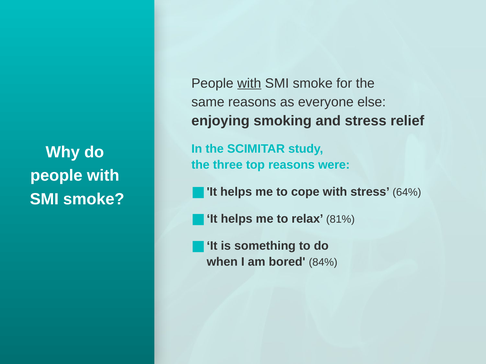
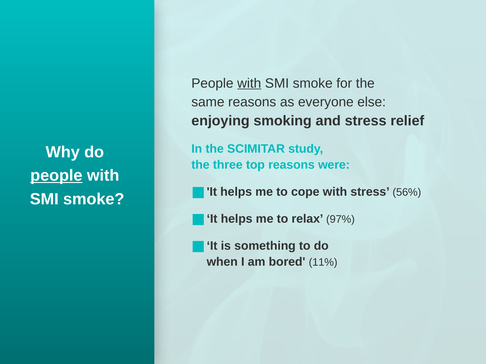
people at (56, 176) underline: none -> present
64%: 64% -> 56%
81%: 81% -> 97%
84%: 84% -> 11%
